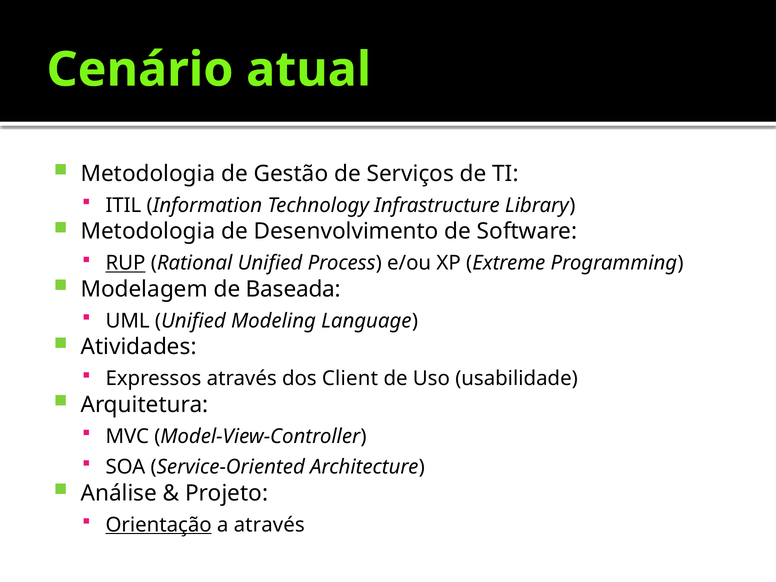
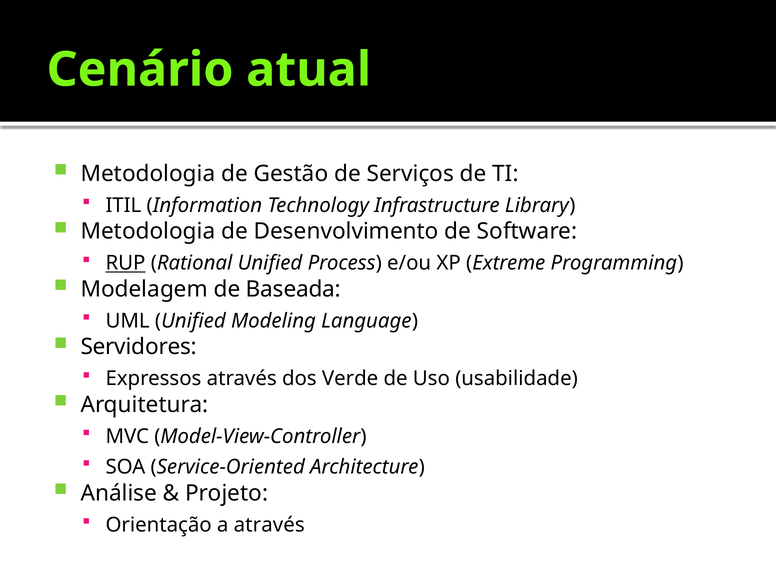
Atividades: Atividades -> Servidores
Client: Client -> Verde
Orientação underline: present -> none
